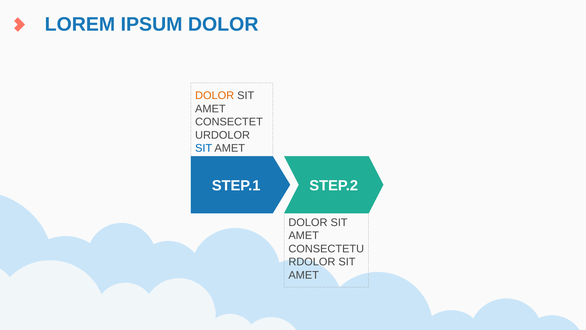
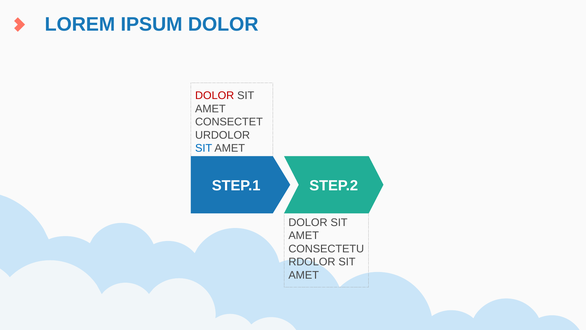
DOLOR at (215, 95) colour: orange -> red
